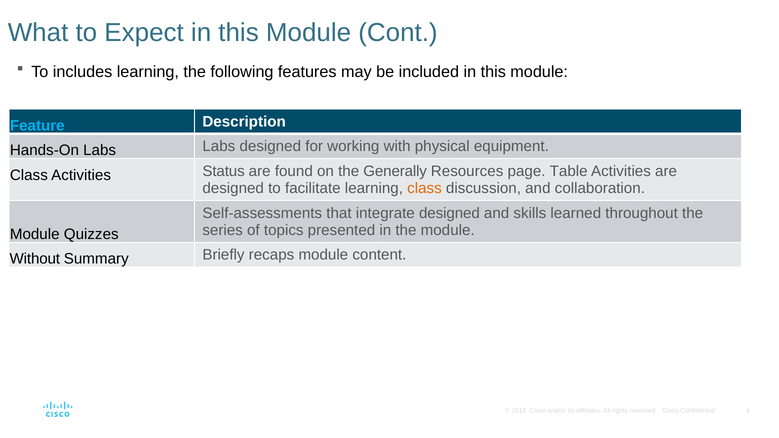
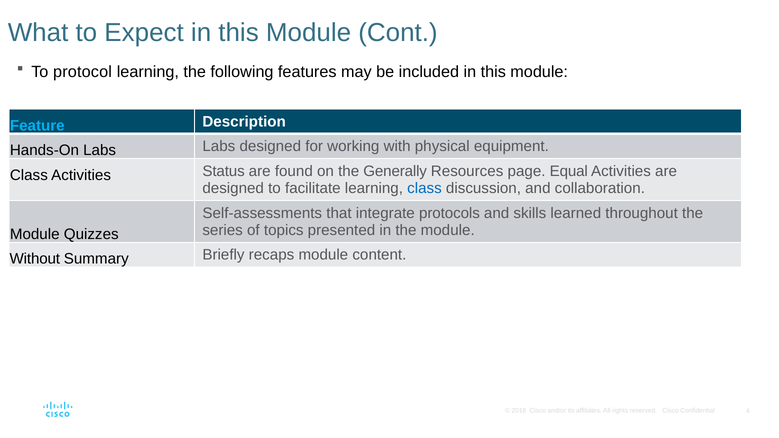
includes: includes -> protocol
Table: Table -> Equal
class at (424, 188) colour: orange -> blue
integrate designed: designed -> protocols
